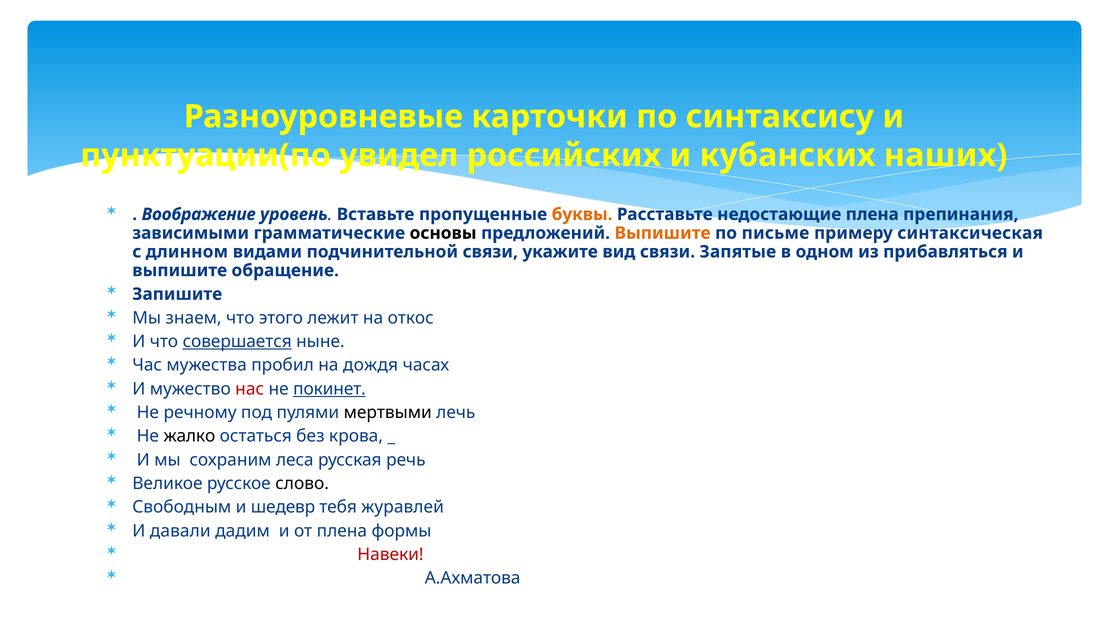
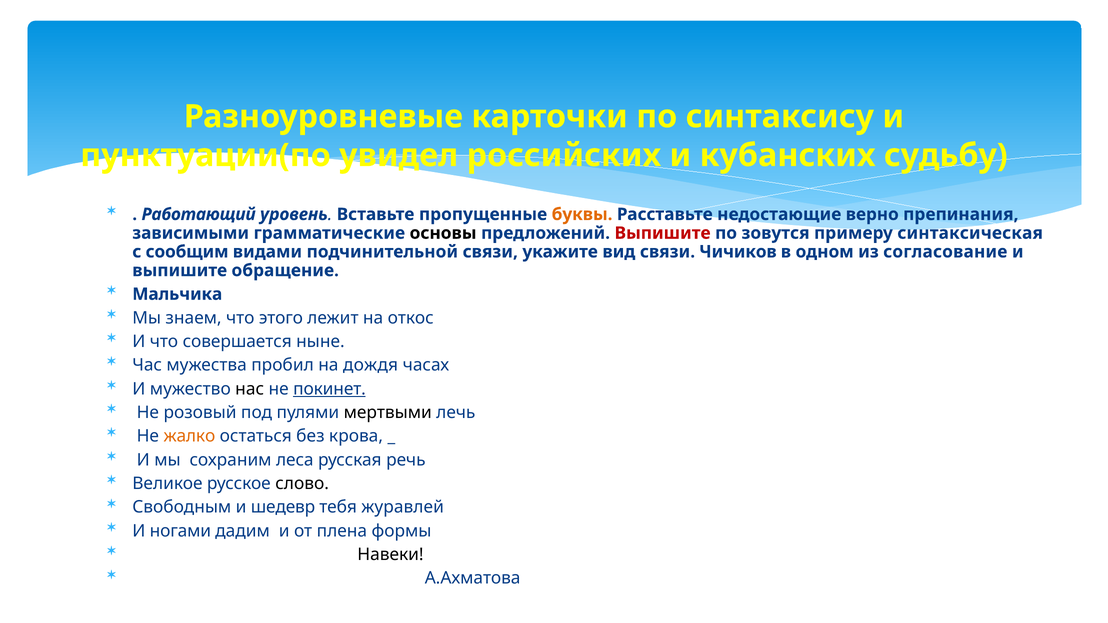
наших: наших -> судьбу
Воображение: Воображение -> Работающий
недостающие плена: плена -> верно
Выпишите at (663, 233) colour: orange -> red
письме: письме -> зовутся
длинном: длинном -> сообщим
Запятые: Запятые -> Чичиков
прибавляться: прибавляться -> согласование
Запишите: Запишите -> Мальчика
совершается underline: present -> none
нас colour: red -> black
речному: речному -> розовый
жалко colour: black -> orange
давали: давали -> ногами
Навеки colour: red -> black
